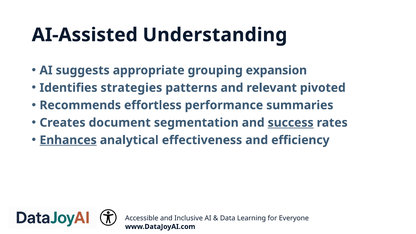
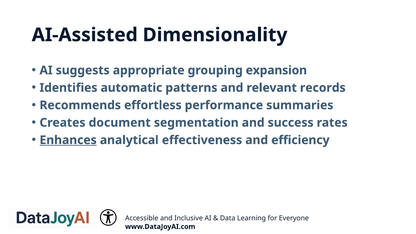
Understanding: Understanding -> Dimensionality
strategies: strategies -> automatic
pivoted: pivoted -> records
success underline: present -> none
